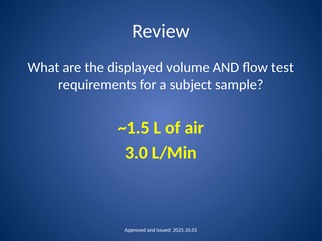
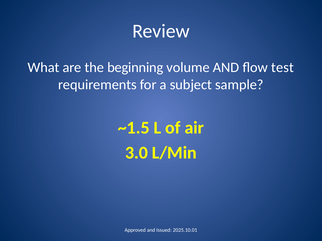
displayed: displayed -> beginning
